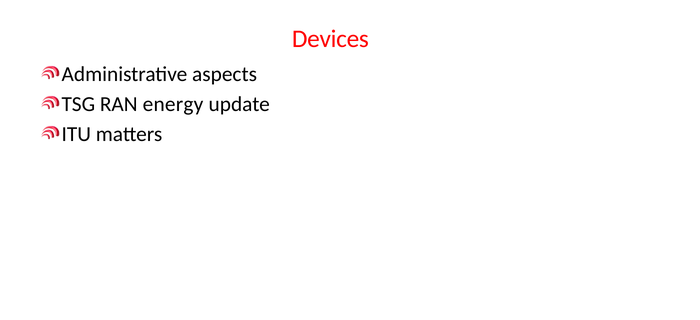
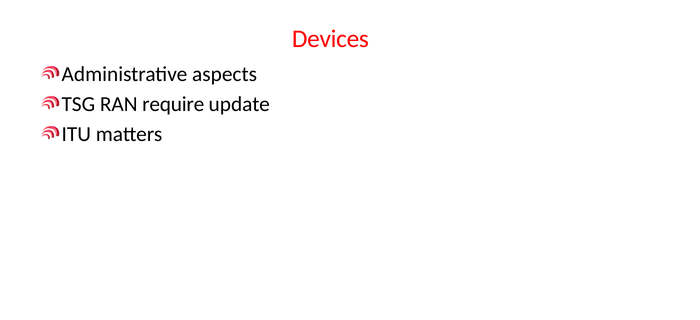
energy: energy -> require
